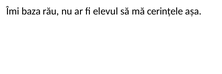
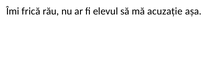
baza: baza -> frică
cerințele: cerințele -> acuzație
